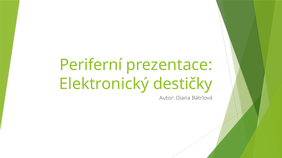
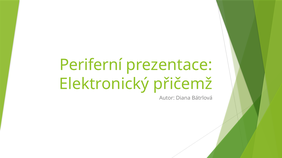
destičky: destičky -> přičemž
